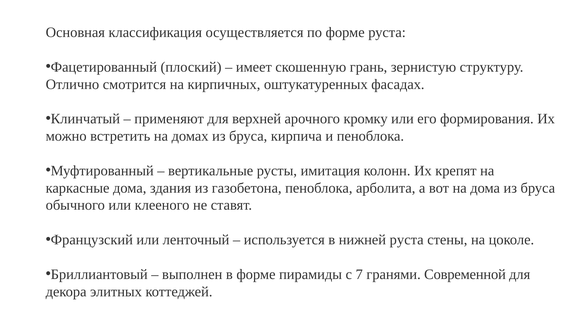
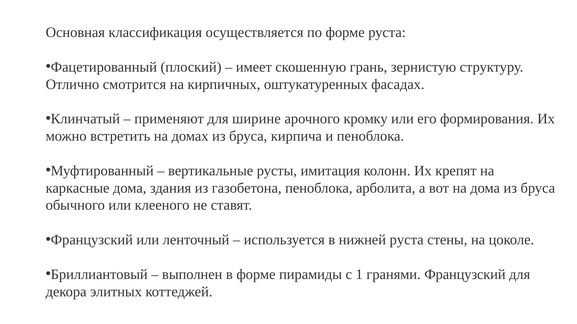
верхней: верхней -> ширине
7: 7 -> 1
гранями Современной: Современной -> Французский
